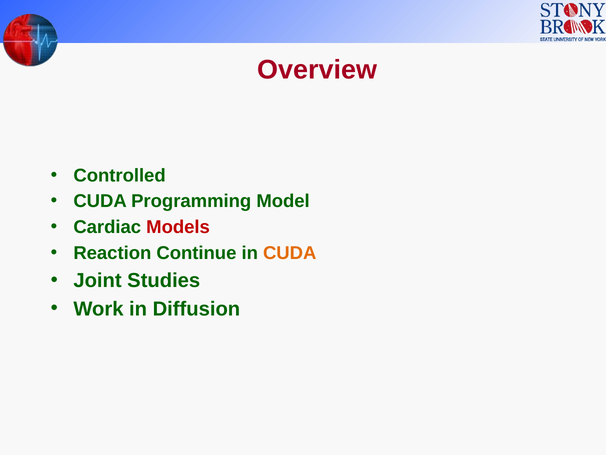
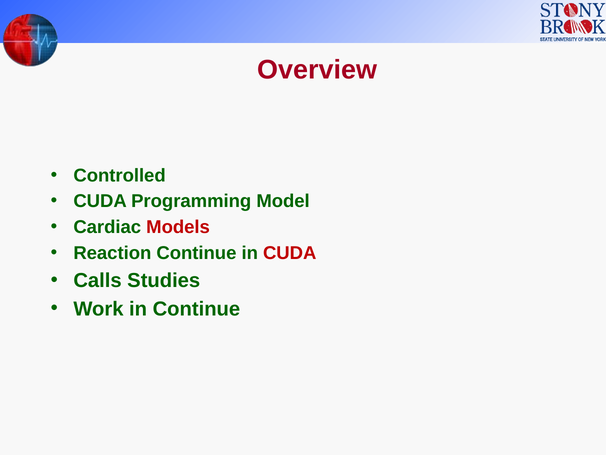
CUDA at (290, 253) colour: orange -> red
Joint: Joint -> Calls
in Diffusion: Diffusion -> Continue
